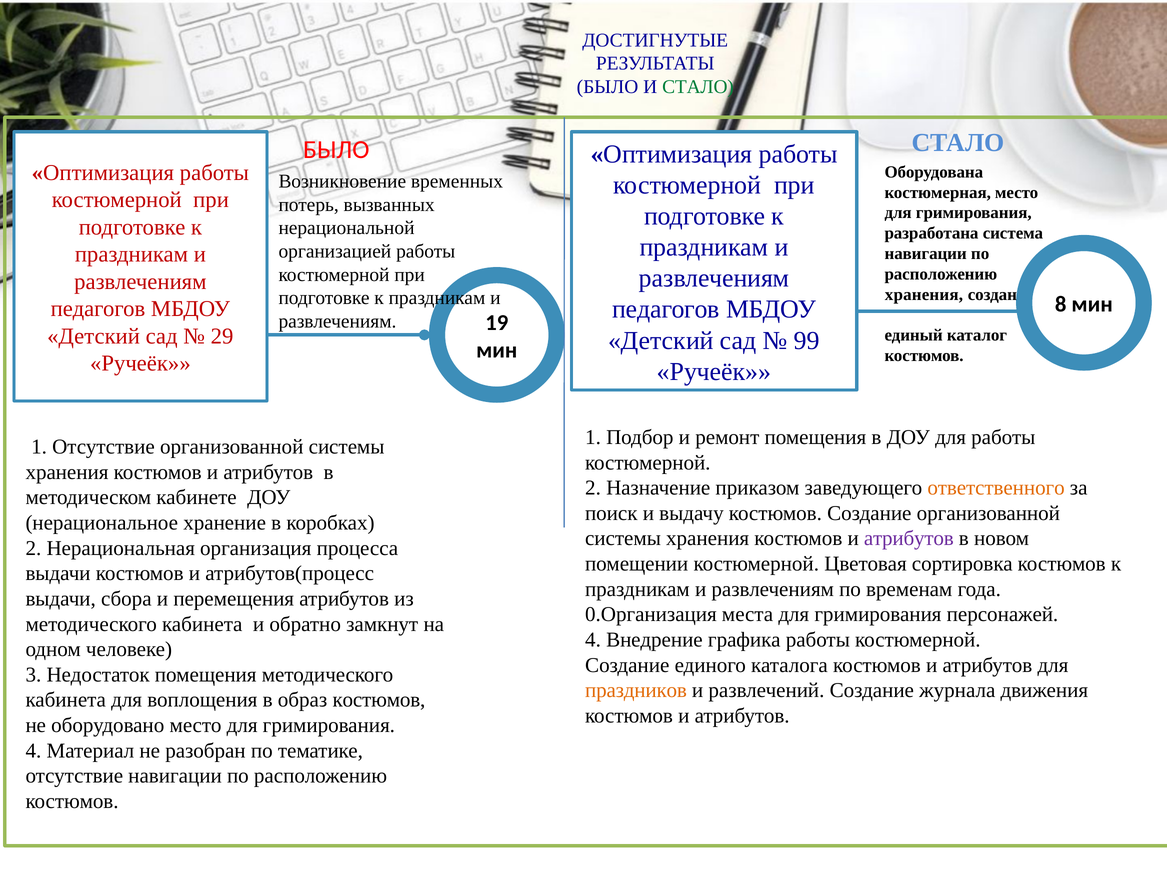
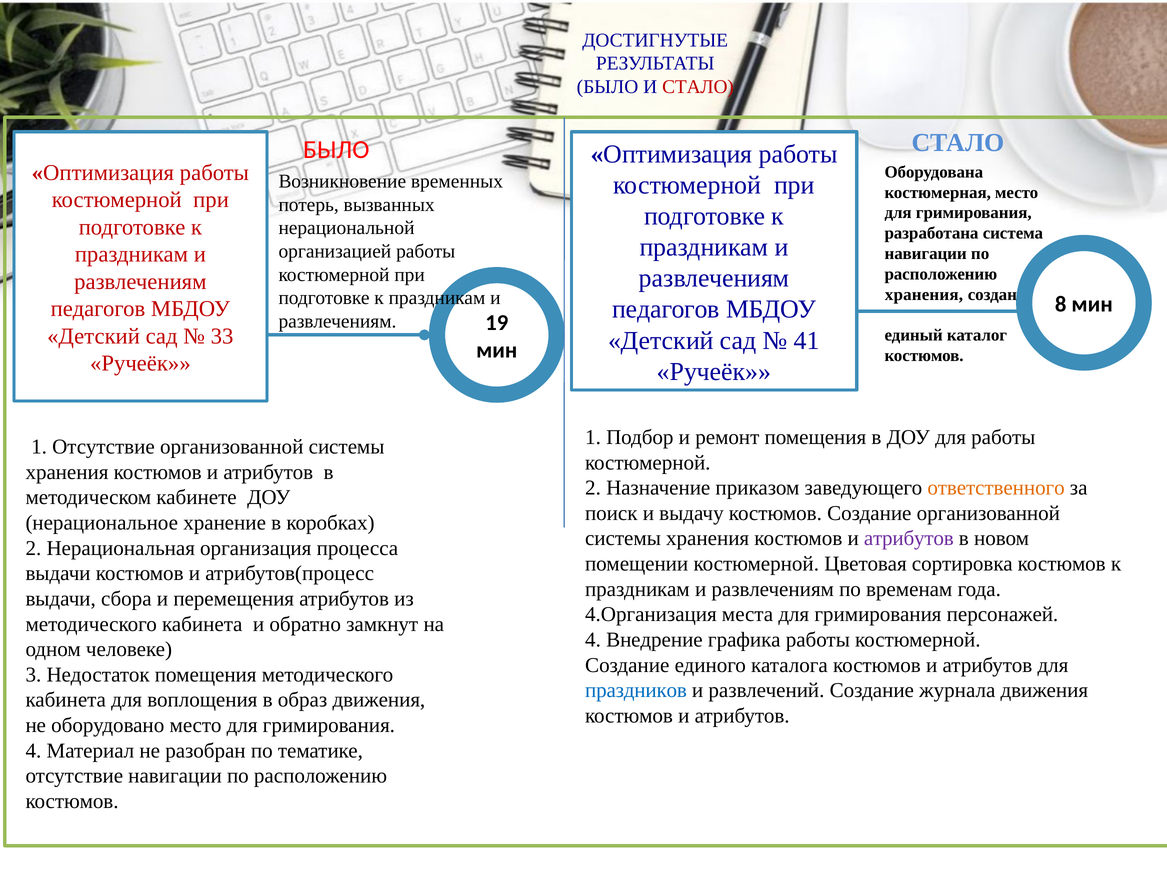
СТАЛО at (698, 87) colour: green -> red
29: 29 -> 33
99: 99 -> 41
0.Организация: 0.Организация -> 4.Организация
праздников colour: orange -> blue
образ костюмов: костюмов -> движения
